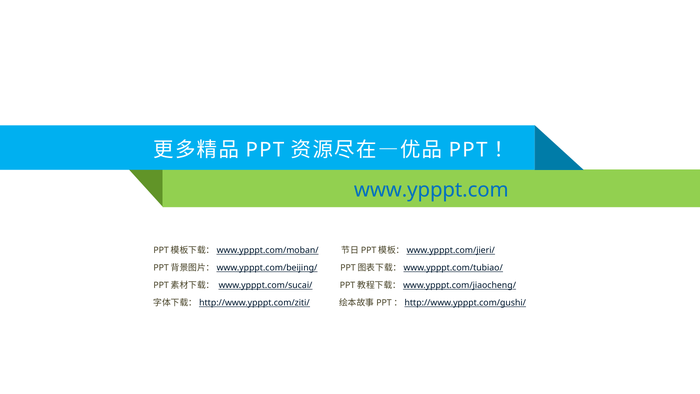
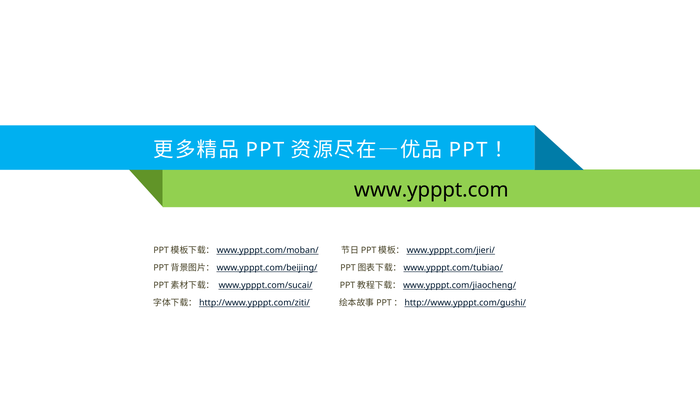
www.ypppt.com colour: blue -> black
